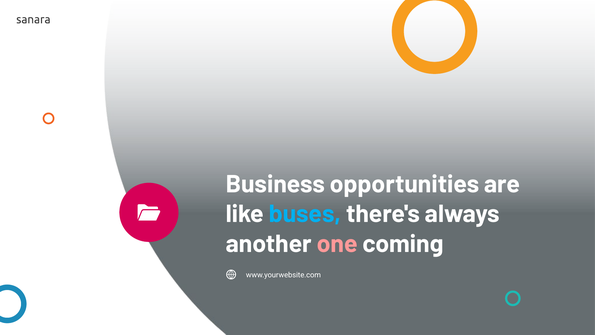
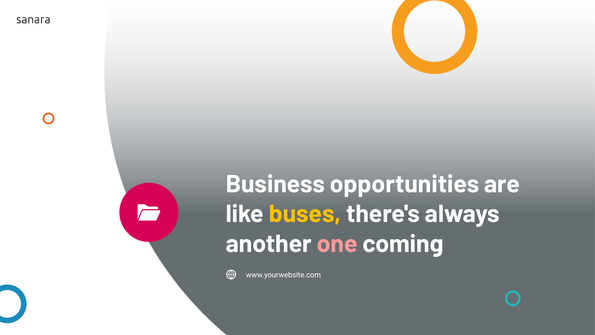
buses colour: light blue -> yellow
